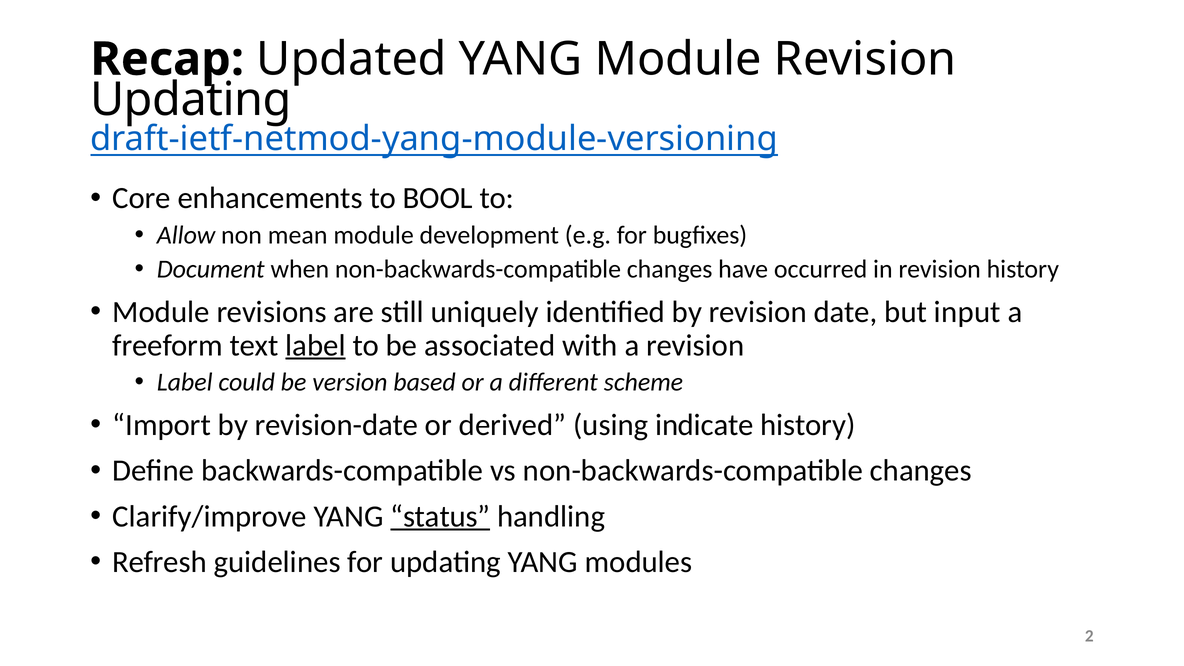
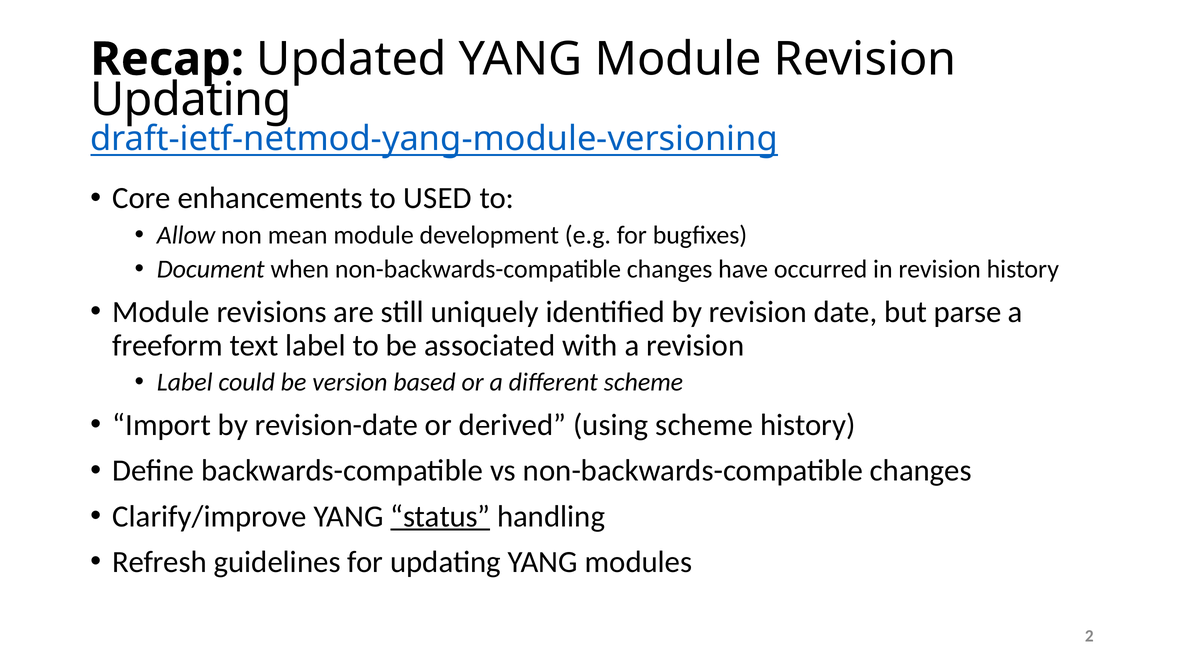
BOOL: BOOL -> USED
input: input -> parse
label at (316, 345) underline: present -> none
using indicate: indicate -> scheme
